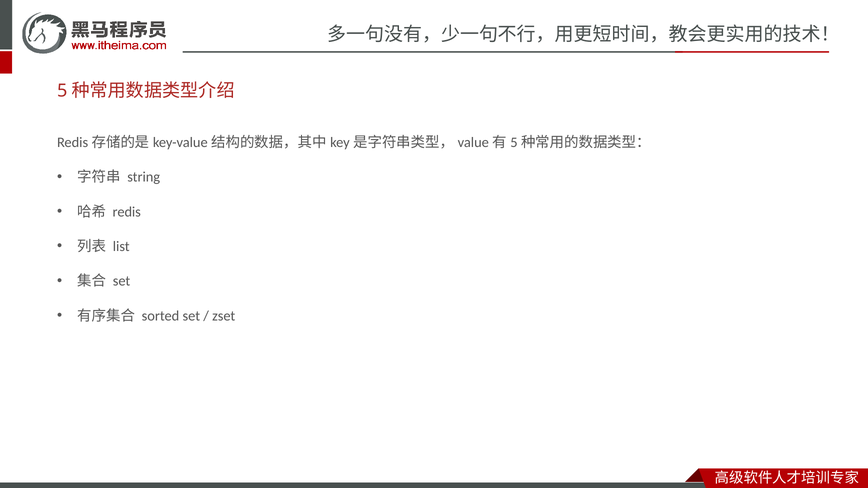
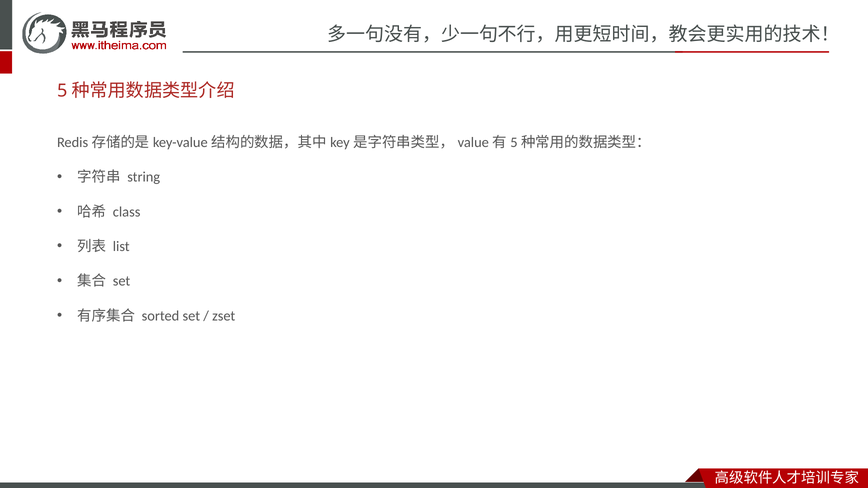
redis: redis -> class
